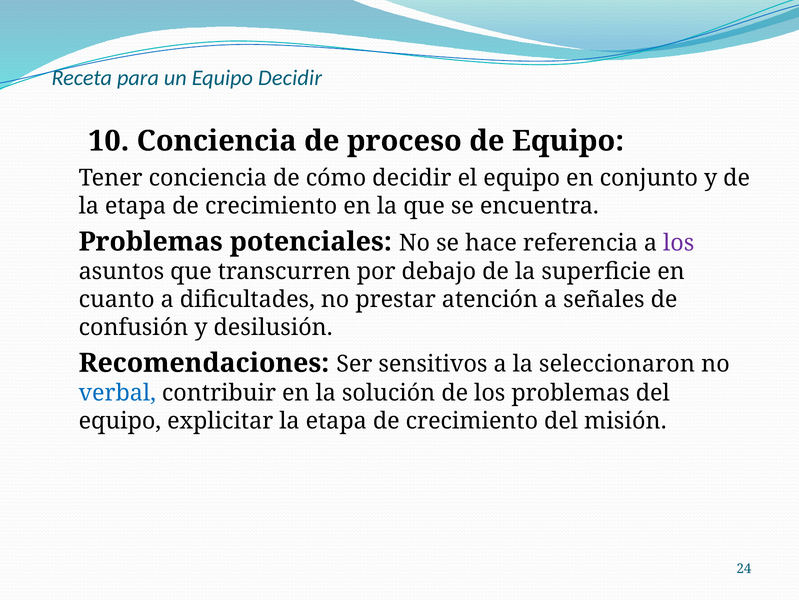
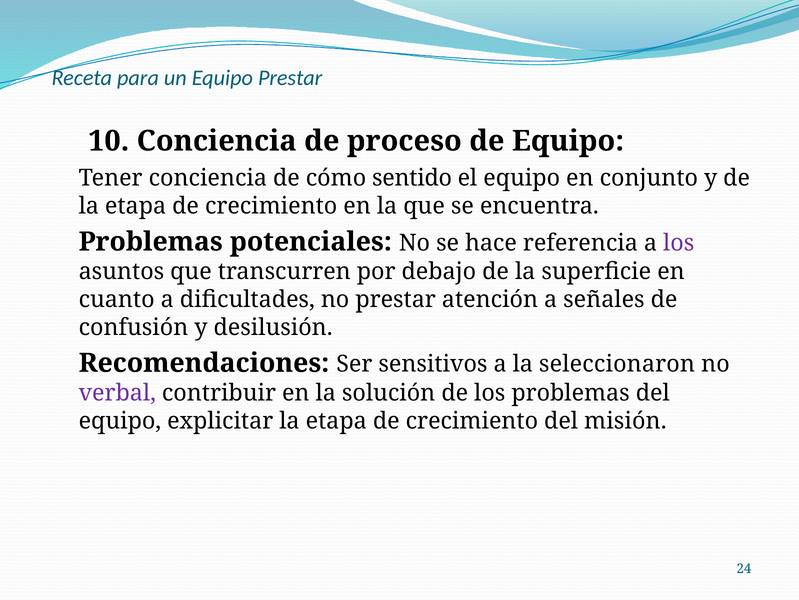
Equipo Decidir: Decidir -> Prestar
cómo decidir: decidir -> sentido
verbal colour: blue -> purple
